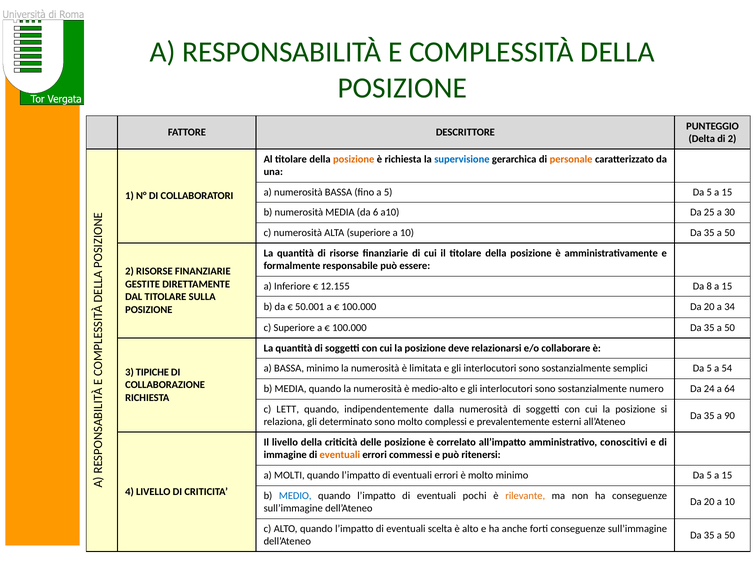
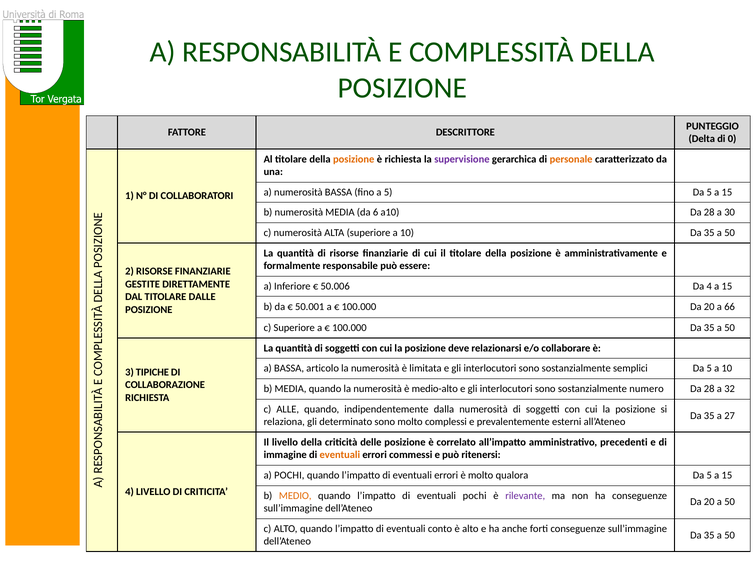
di 2: 2 -> 0
supervisione colour: blue -> purple
a10 Da 25: 25 -> 28
12.155: 12.155 -> 50.006
Da 8: 8 -> 4
SULLA: SULLA -> DALLE
34: 34 -> 66
BASSA minimo: minimo -> articolo
5 a 54: 54 -> 10
24 at (709, 389): 24 -> 28
64: 64 -> 32
LETT: LETT -> ALLE
90: 90 -> 27
conoscitivi: conoscitivi -> precedenti
a MOLTI: MOLTI -> POCHI
molto minimo: minimo -> qualora
MEDIO colour: blue -> orange
rilevante colour: orange -> purple
20 a 10: 10 -> 50
scelta: scelta -> conto
